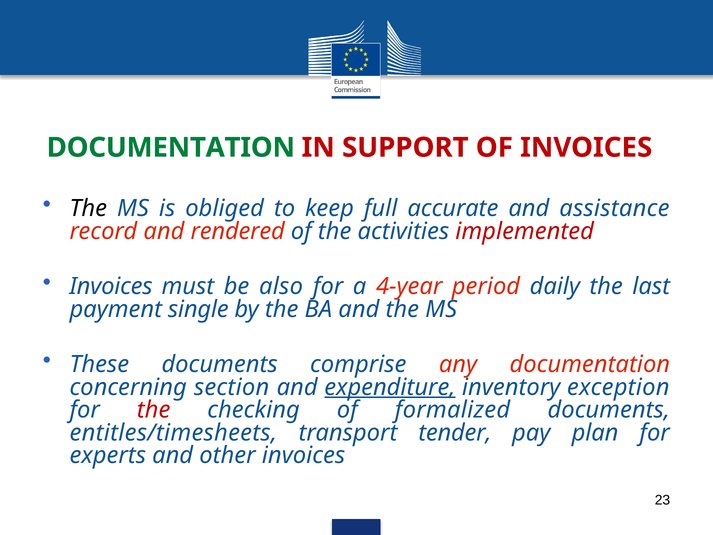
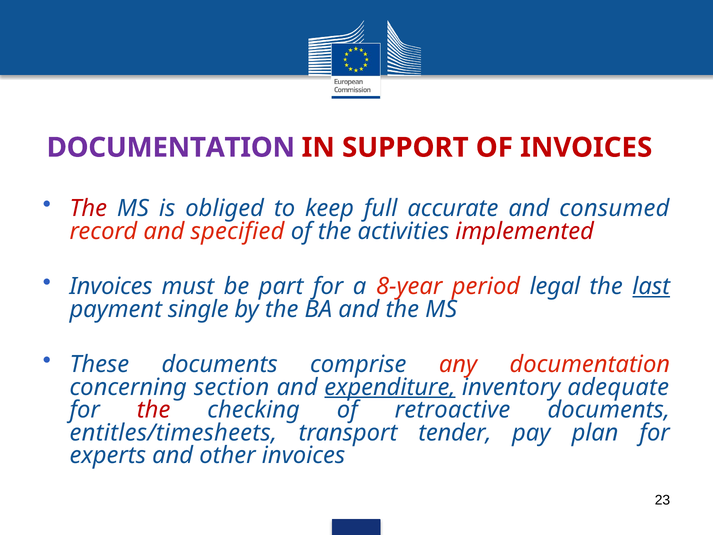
DOCUMENTATION at (171, 147) colour: green -> purple
The at (88, 208) colour: black -> red
assistance: assistance -> consumed
rendered: rendered -> specified
also: also -> part
4-year: 4-year -> 8-year
daily: daily -> legal
last underline: none -> present
exception: exception -> adequate
formalized: formalized -> retroactive
